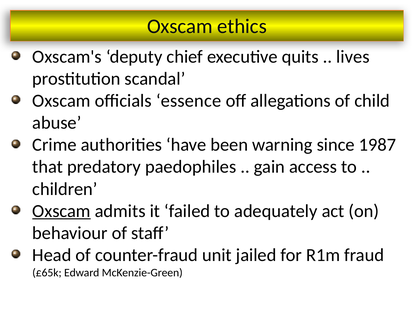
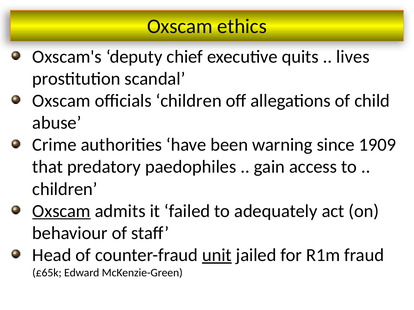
officials essence: essence -> children
1987: 1987 -> 1909
unit underline: none -> present
